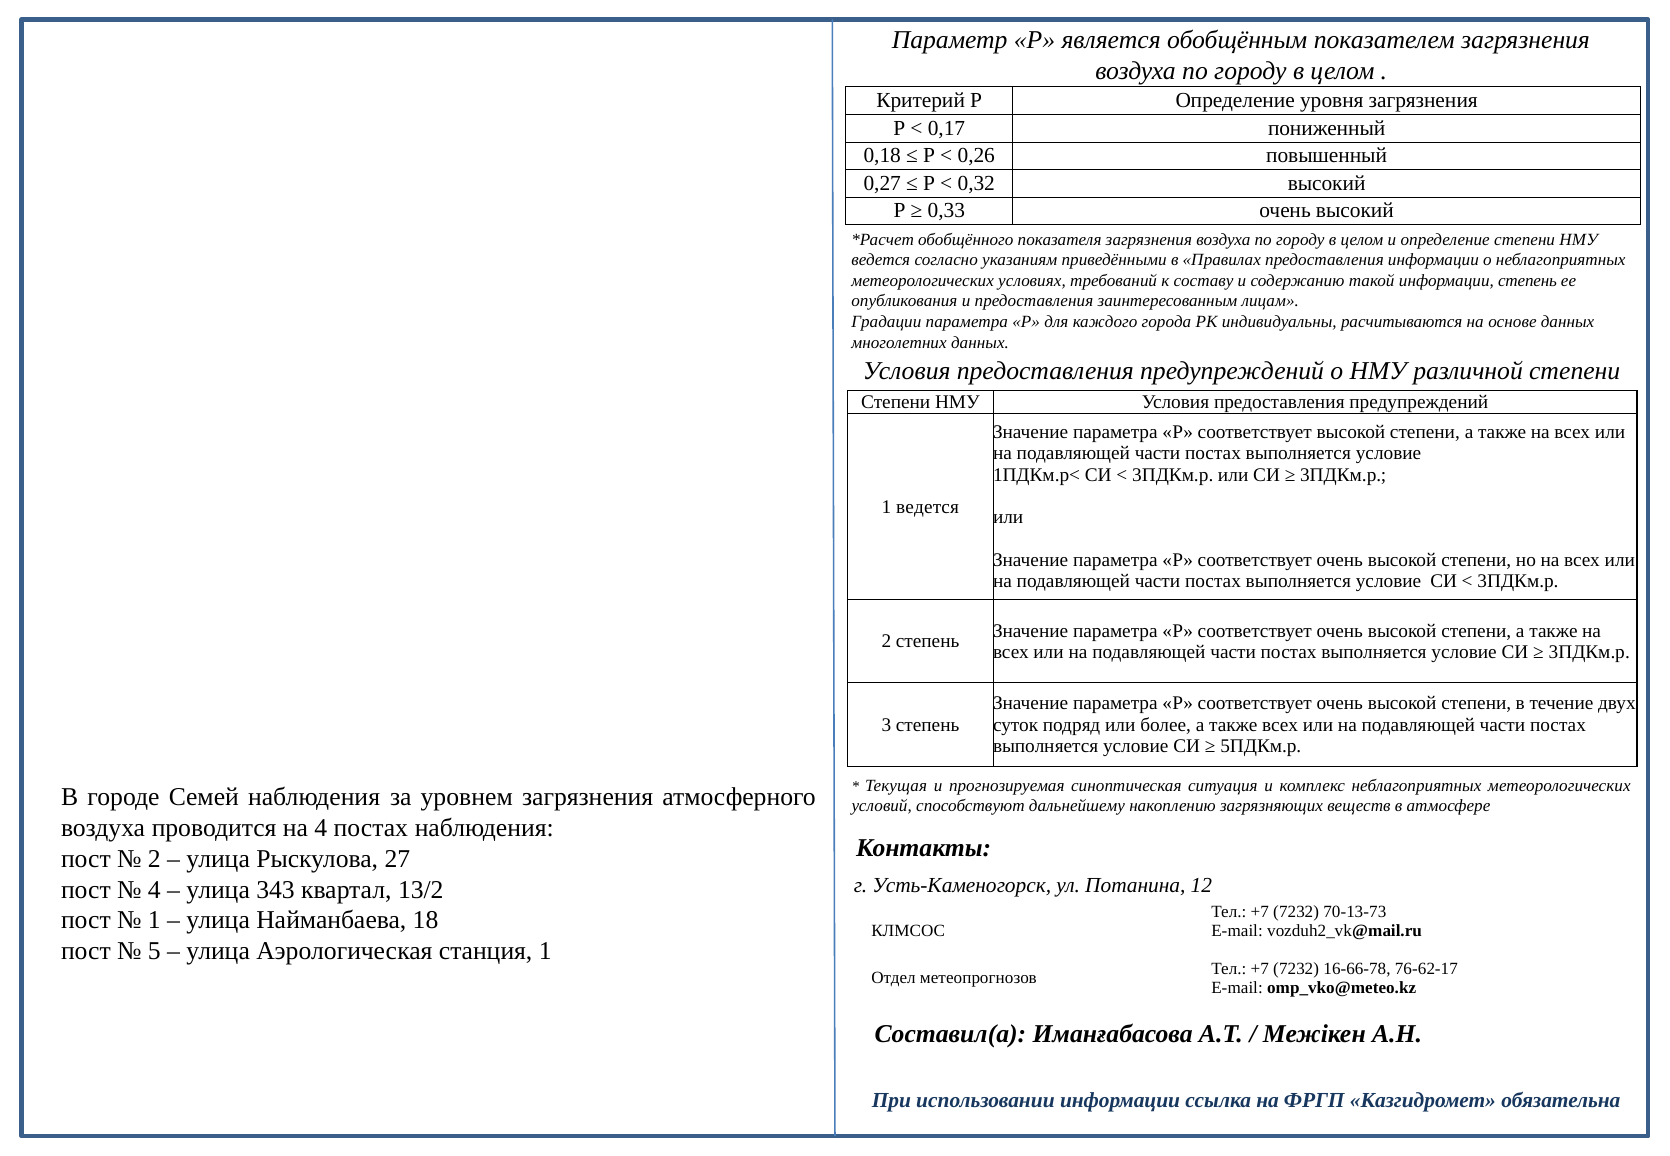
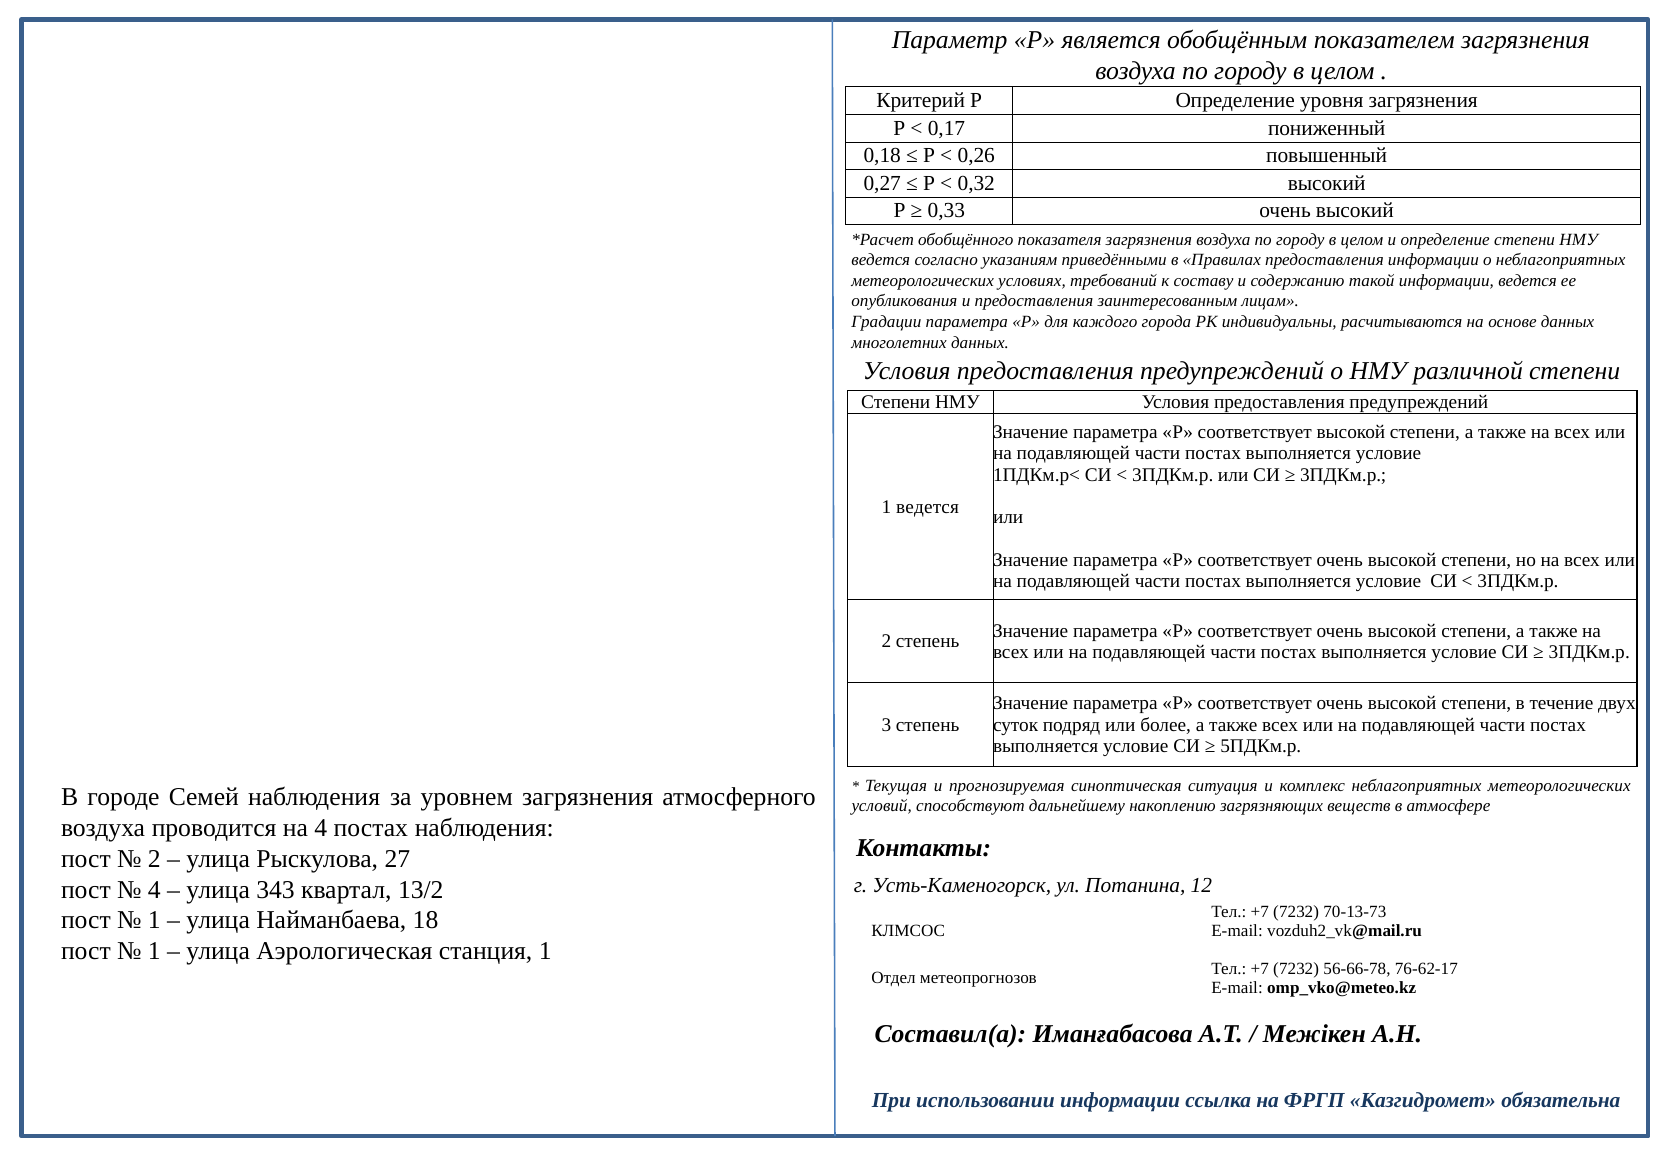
информации степень: степень -> ведется
5 at (154, 951): 5 -> 1
16-66-78: 16-66-78 -> 56-66-78
